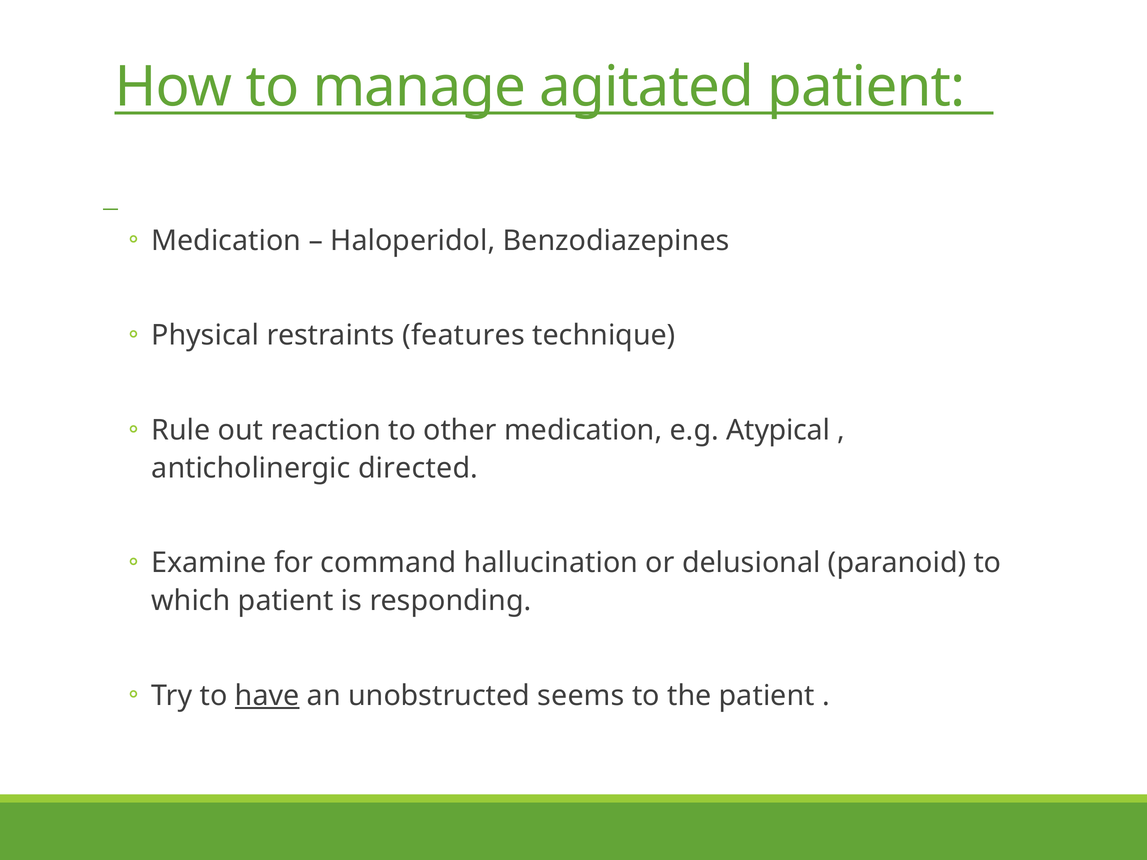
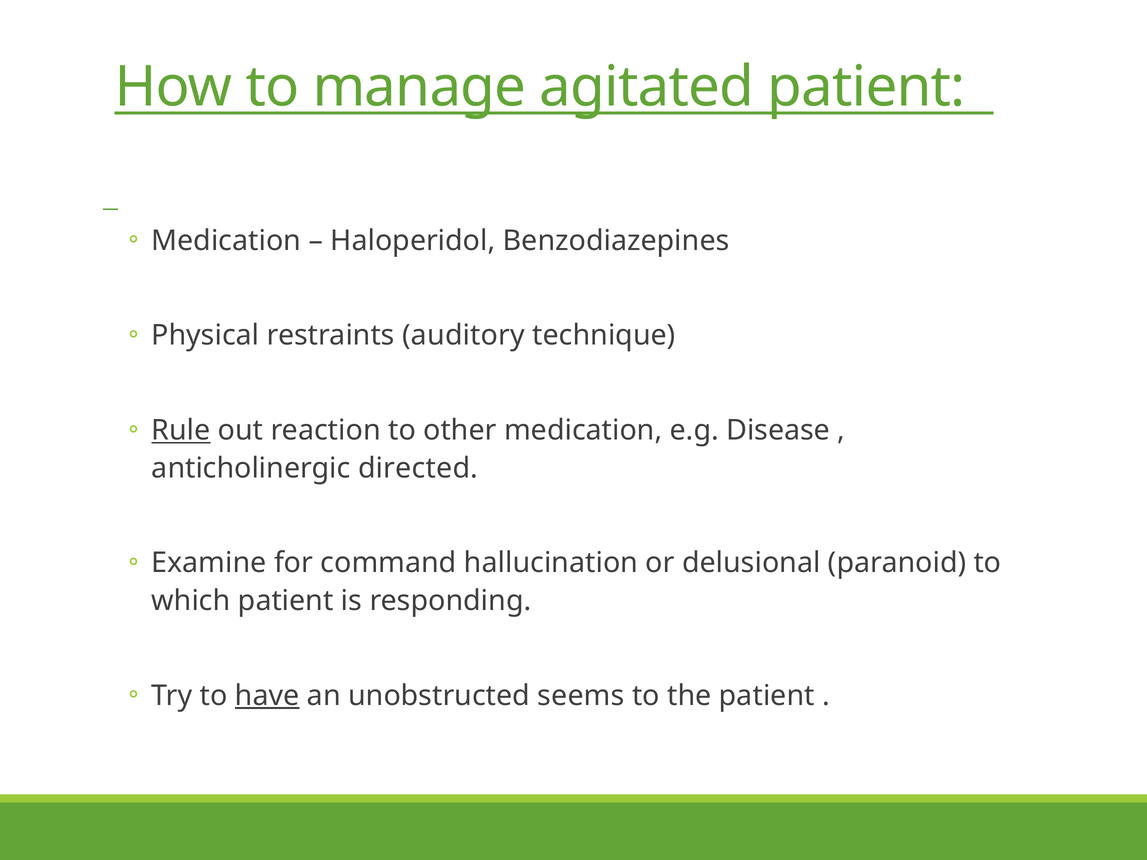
features: features -> auditory
Rule underline: none -> present
Atypical: Atypical -> Disease
